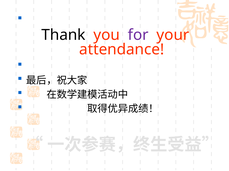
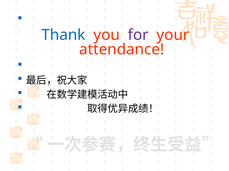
Thank colour: black -> blue
